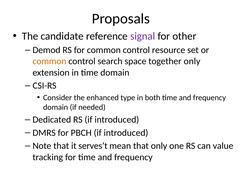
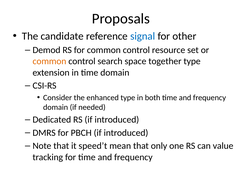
signal colour: purple -> blue
together only: only -> type
serves’t: serves’t -> speed’t
